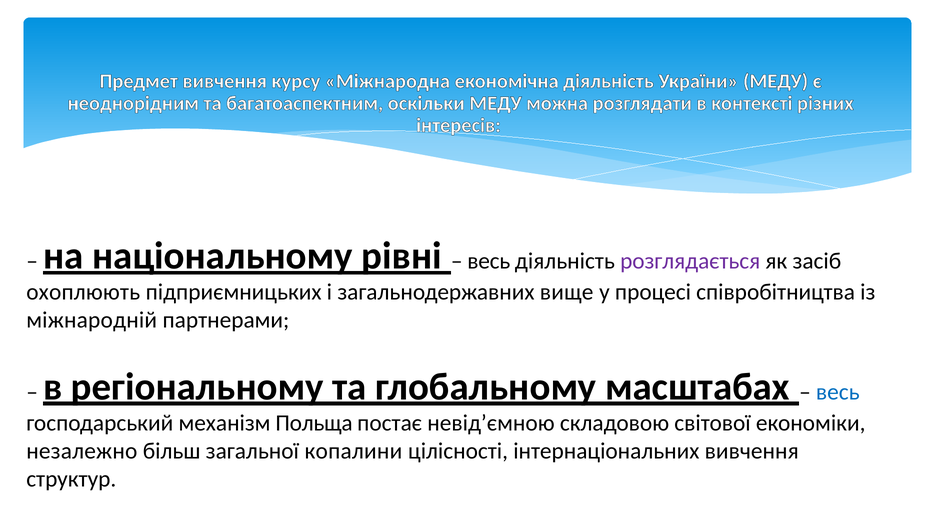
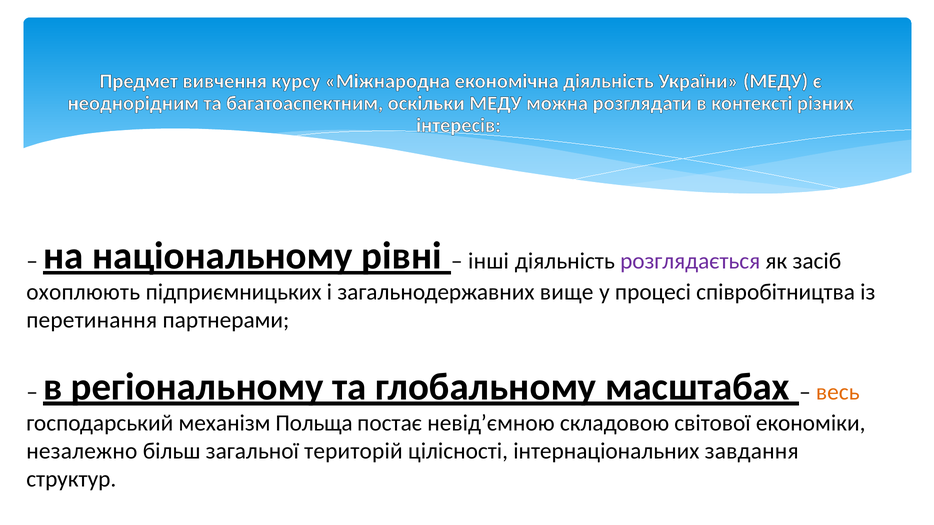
весь at (489, 261): весь -> інші
міжнародній: міжнародній -> перетинання
весь at (838, 392) colour: blue -> orange
копалини: копалини -> територій
інтернаціональних вивчення: вивчення -> завдання
